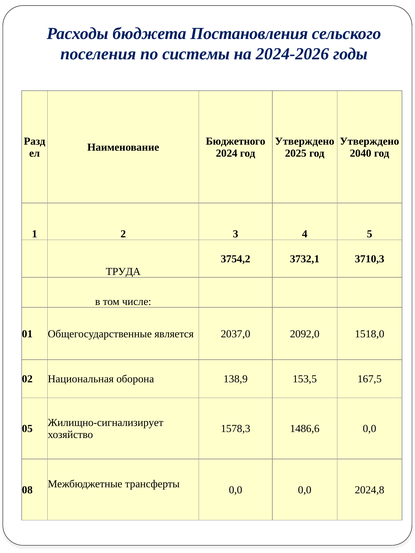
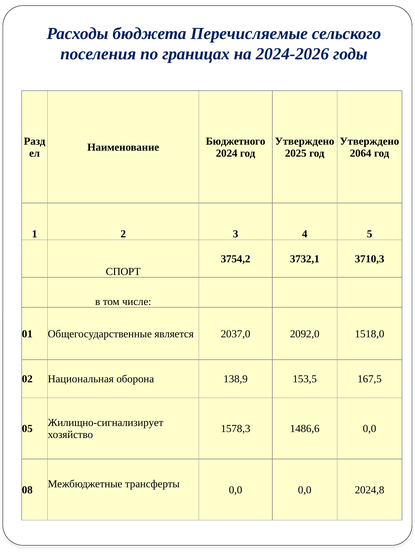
Постановления: Постановления -> Перечисляемые
системы: системы -> границах
2040: 2040 -> 2064
ТРУДА: ТРУДА -> СПОРТ
